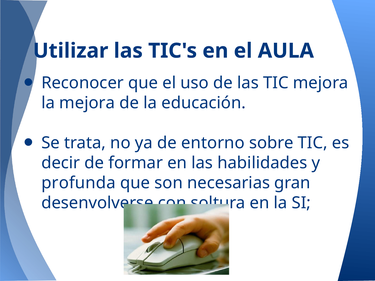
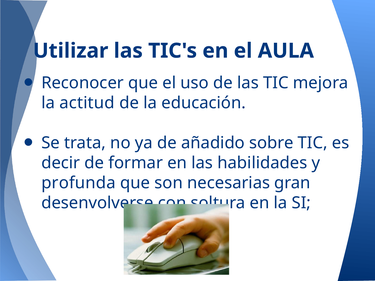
la mejora: mejora -> actitud
entorno: entorno -> añadido
